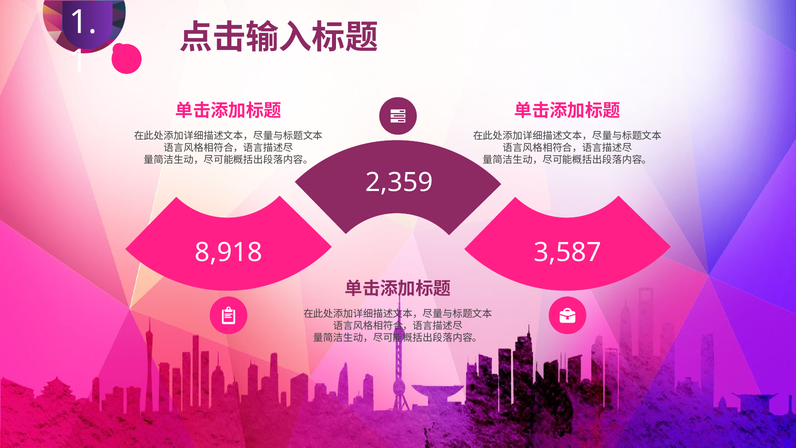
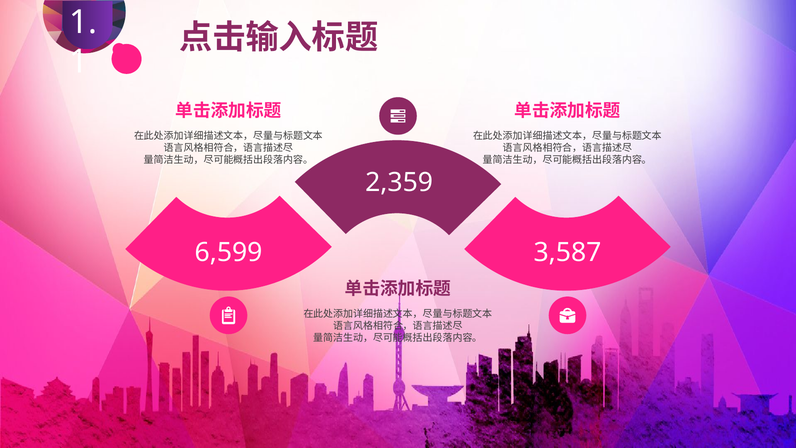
8,918: 8,918 -> 6,599
